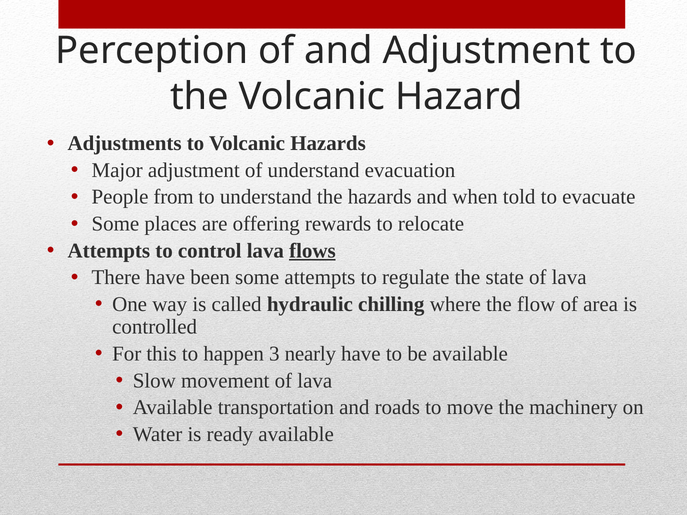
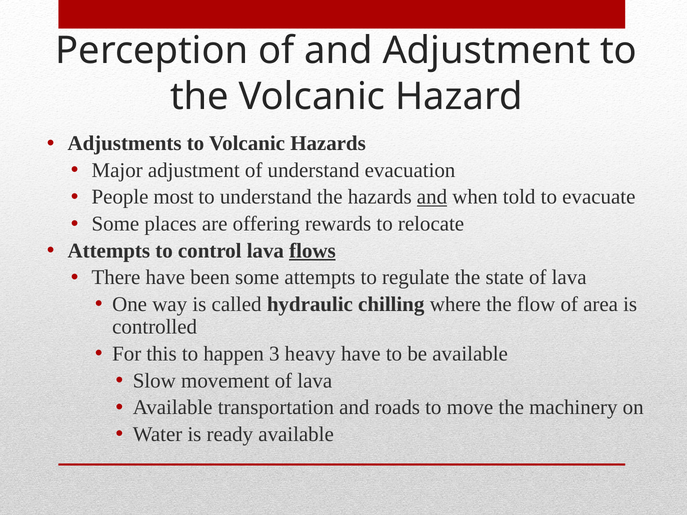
from: from -> most
and at (432, 197) underline: none -> present
nearly: nearly -> heavy
